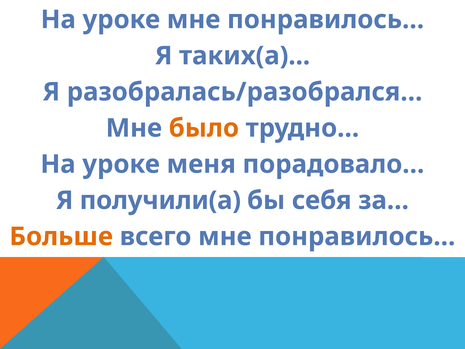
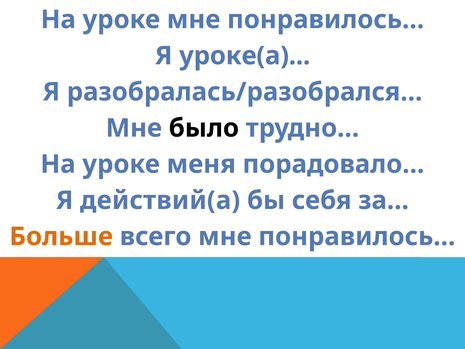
таких(а: таких(а -> уроке(а
было colour: orange -> black
получили(а: получили(а -> действий(а
